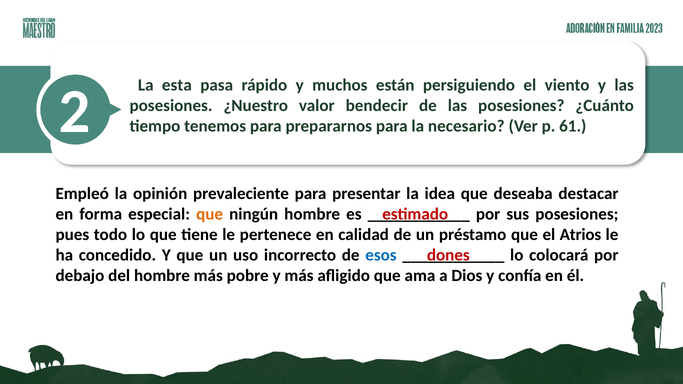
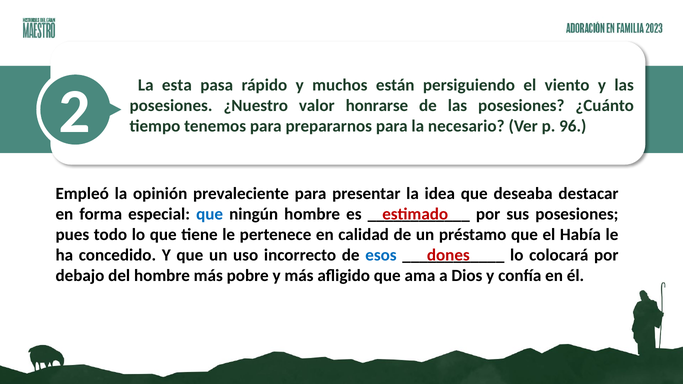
bendecir: bendecir -> honrarse
61: 61 -> 96
que at (210, 214) colour: orange -> blue
Atrios: Atrios -> Había
